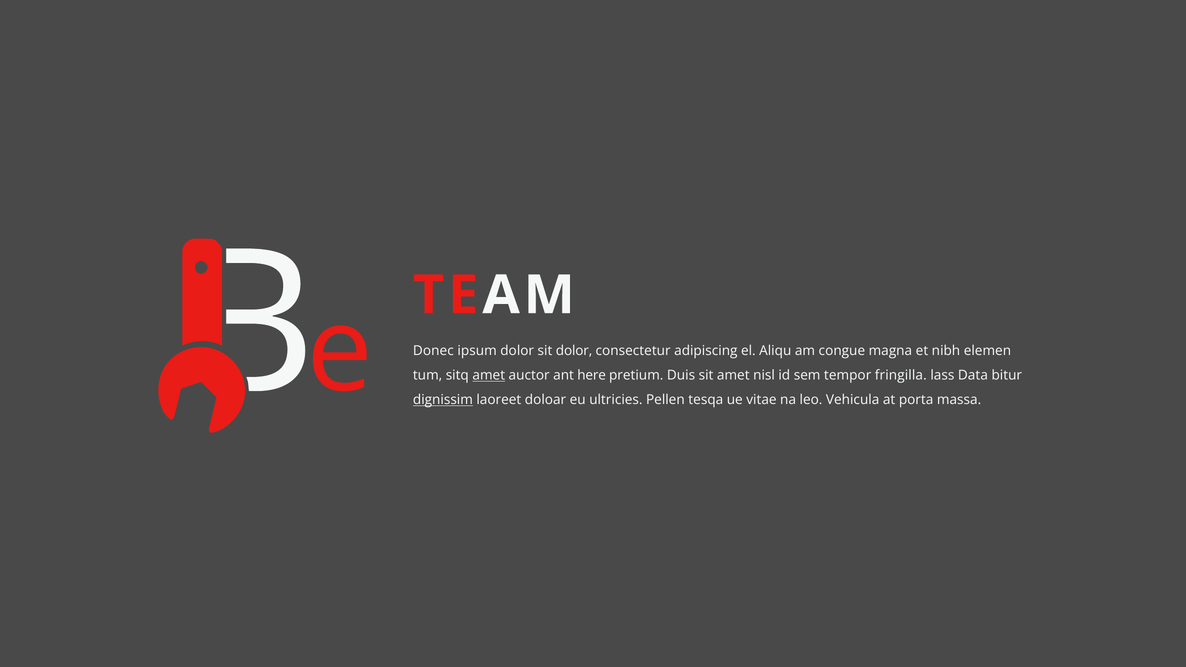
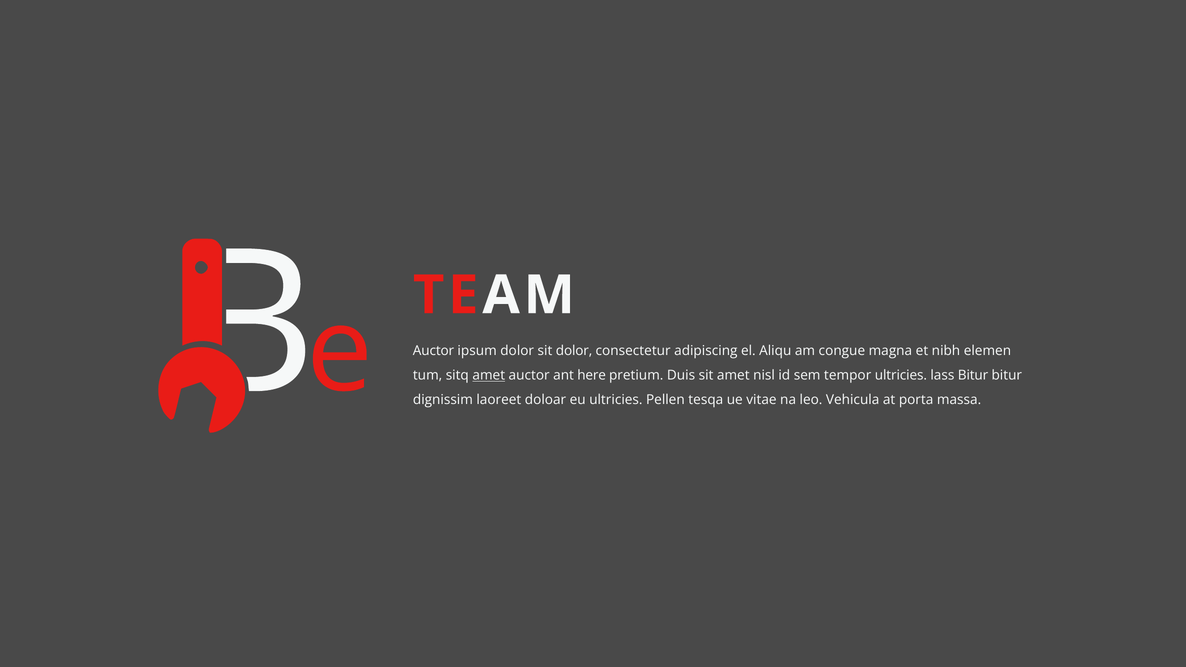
Donec at (433, 351): Donec -> Auctor
tempor fringilla: fringilla -> ultricies
lass Data: Data -> Bitur
dignissim underline: present -> none
